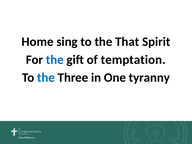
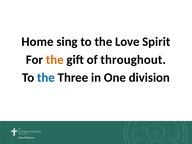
That: That -> Love
the at (55, 60) colour: blue -> orange
temptation: temptation -> throughout
tyranny: tyranny -> division
